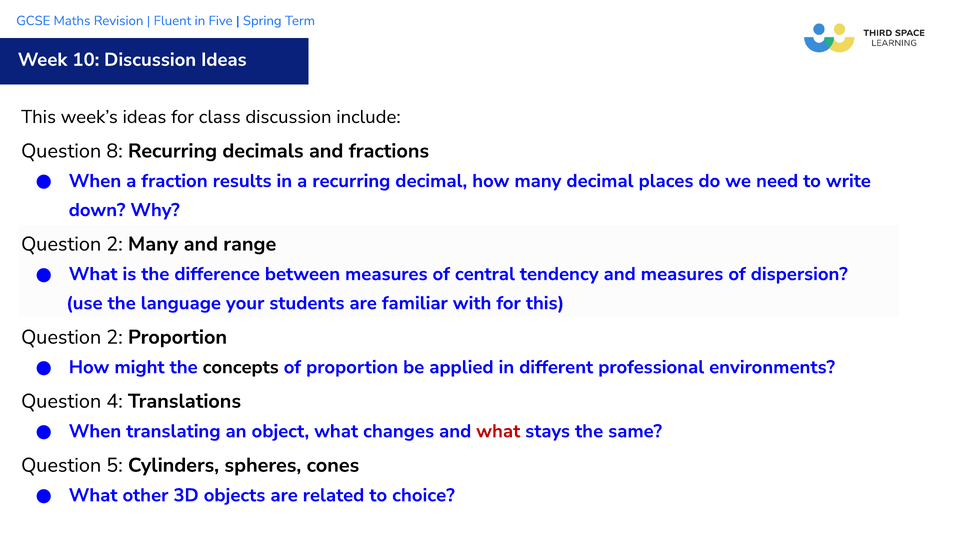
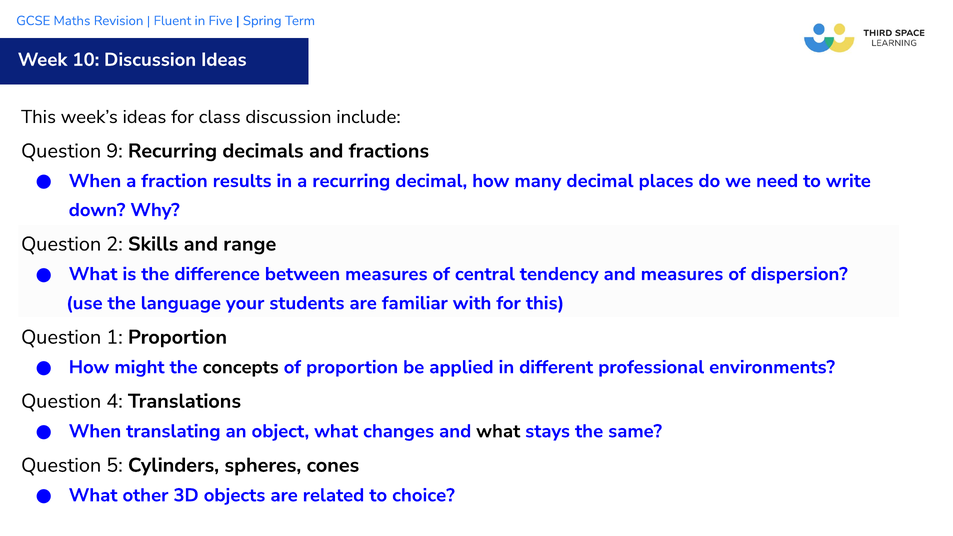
8: 8 -> 9
2 Many: Many -> Skills
2 at (114, 337): 2 -> 1
what at (498, 431) colour: red -> black
